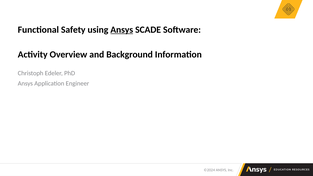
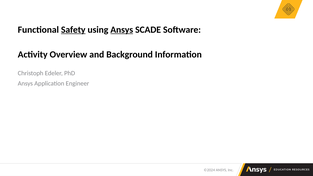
Safety underline: none -> present
